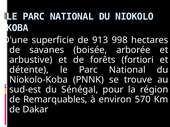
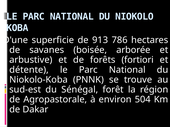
998: 998 -> 786
pour: pour -> forêt
Remarquables: Remarquables -> Agropastorale
570: 570 -> 504
